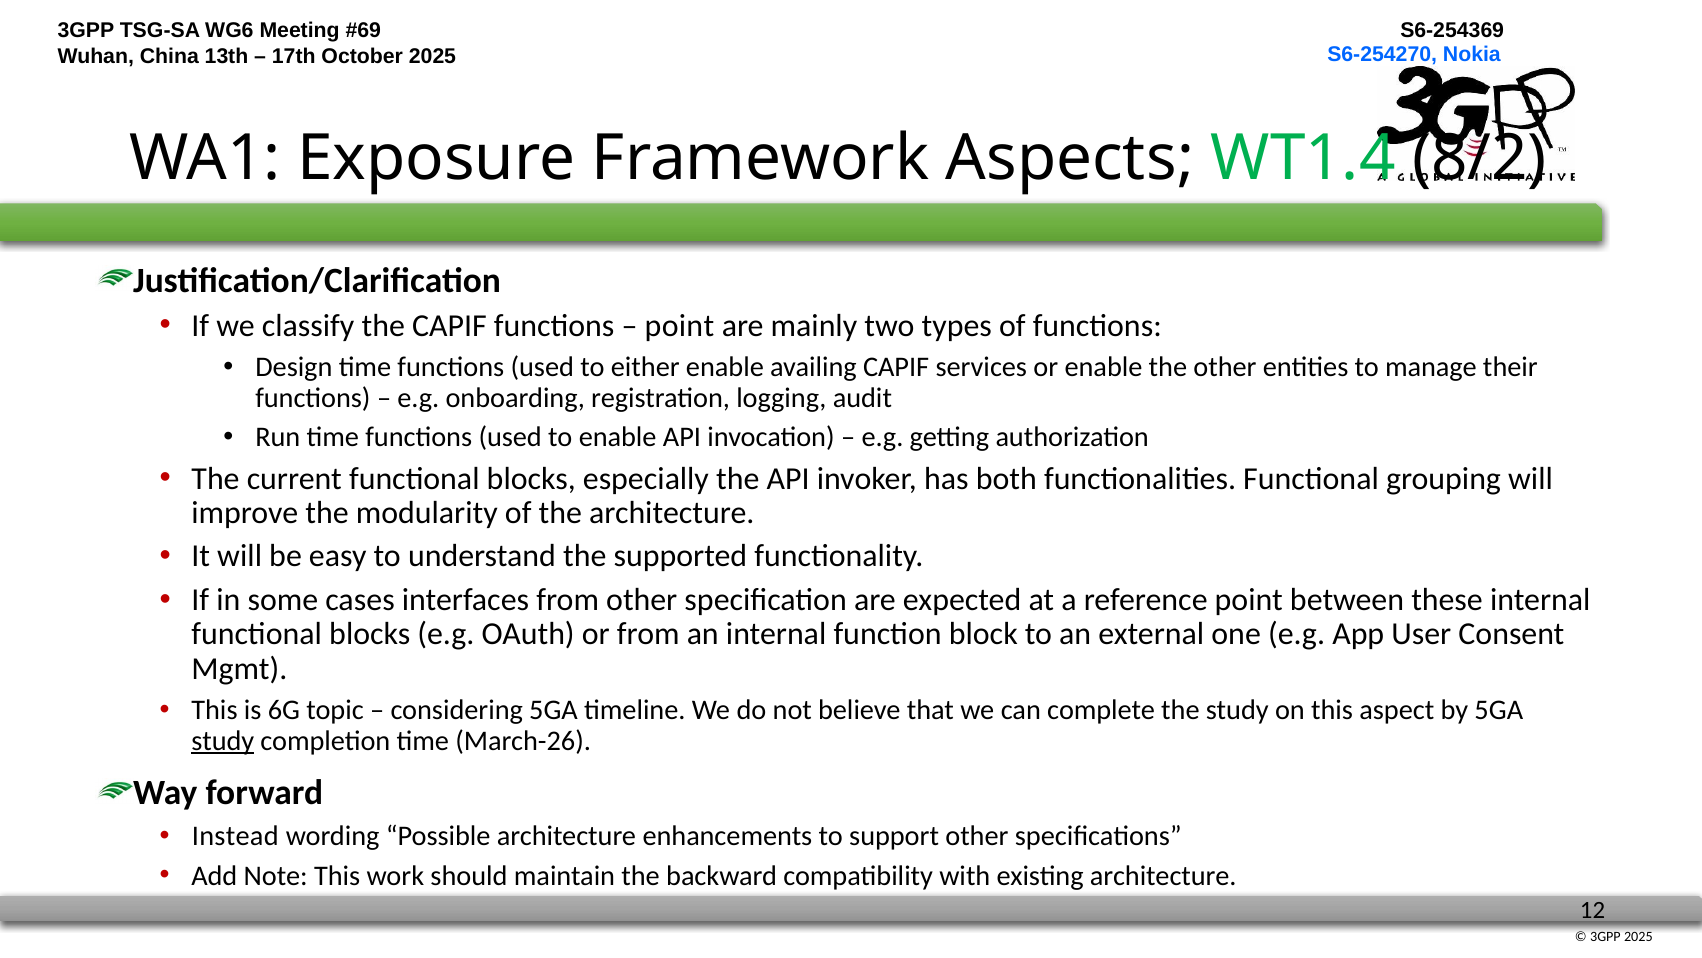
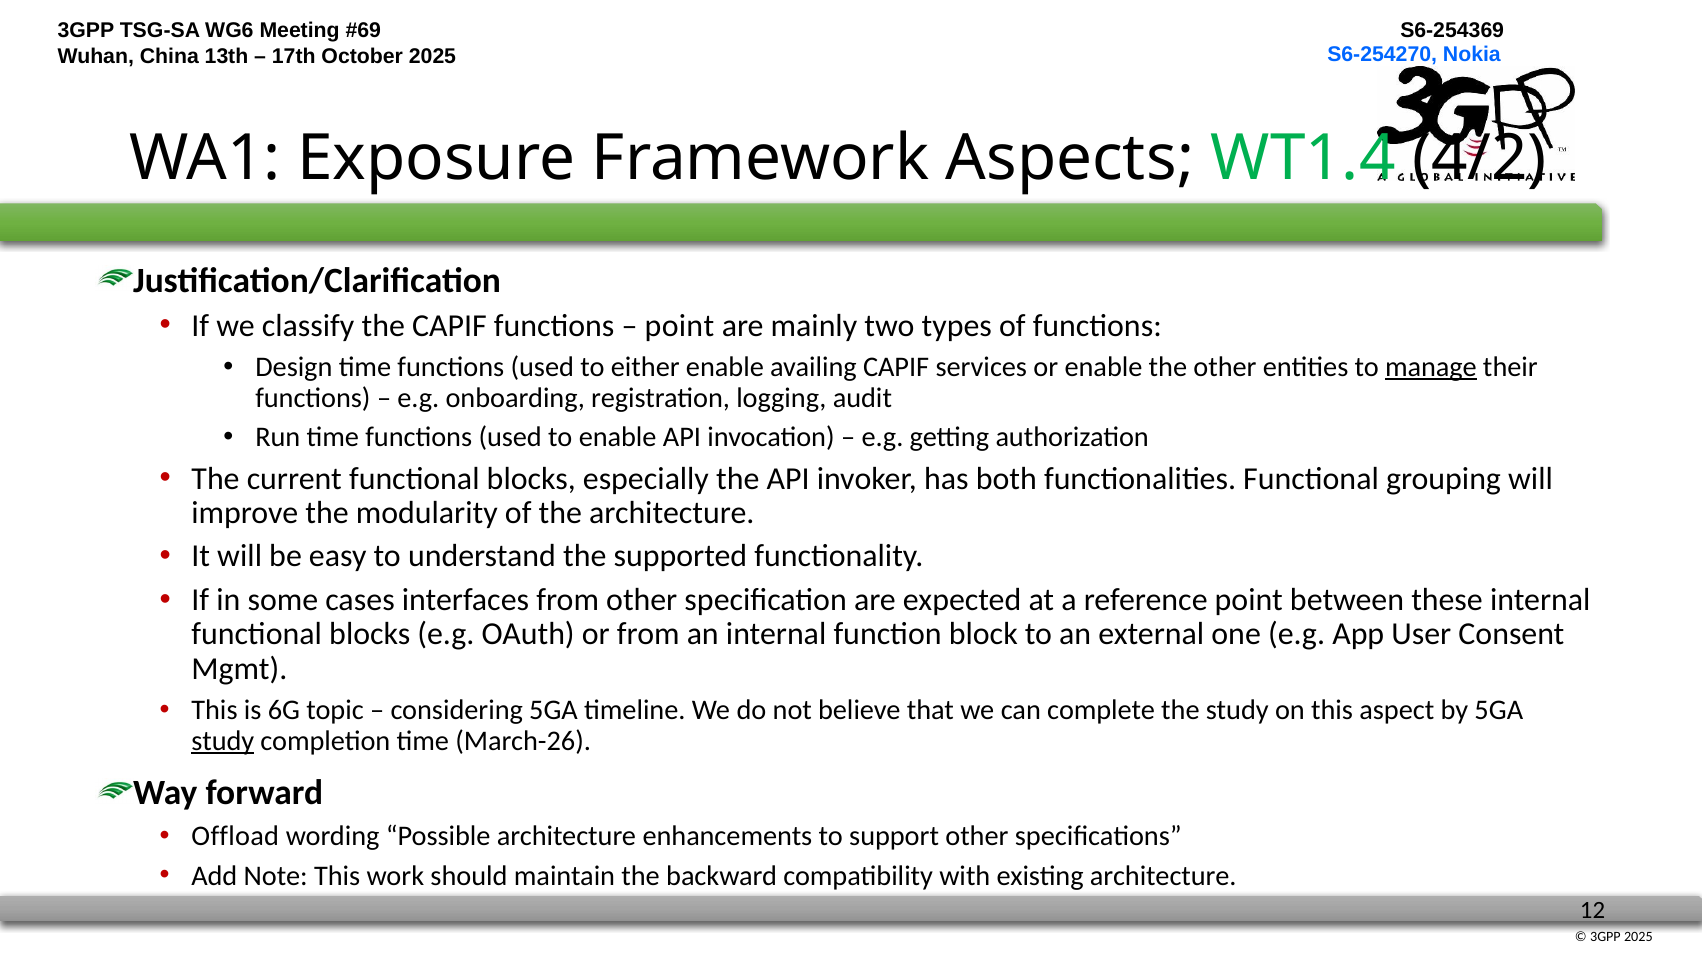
8/2: 8/2 -> 4/2
manage underline: none -> present
Instead: Instead -> Offload
